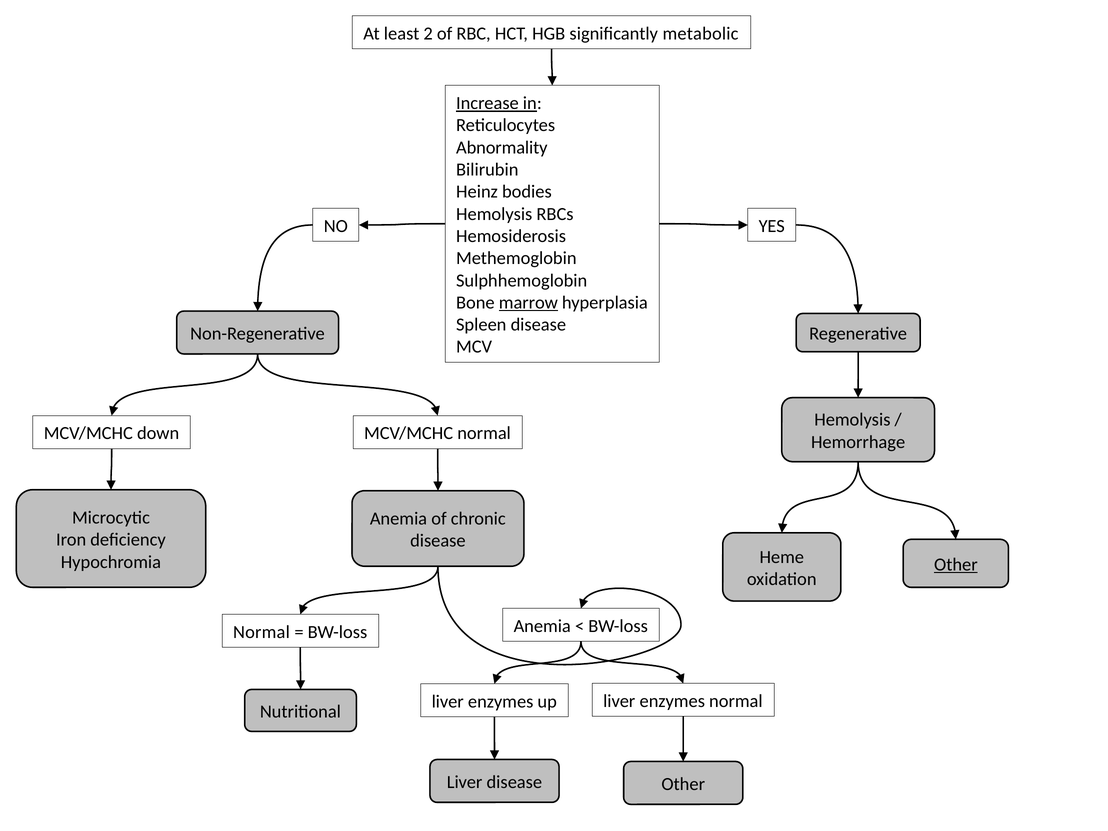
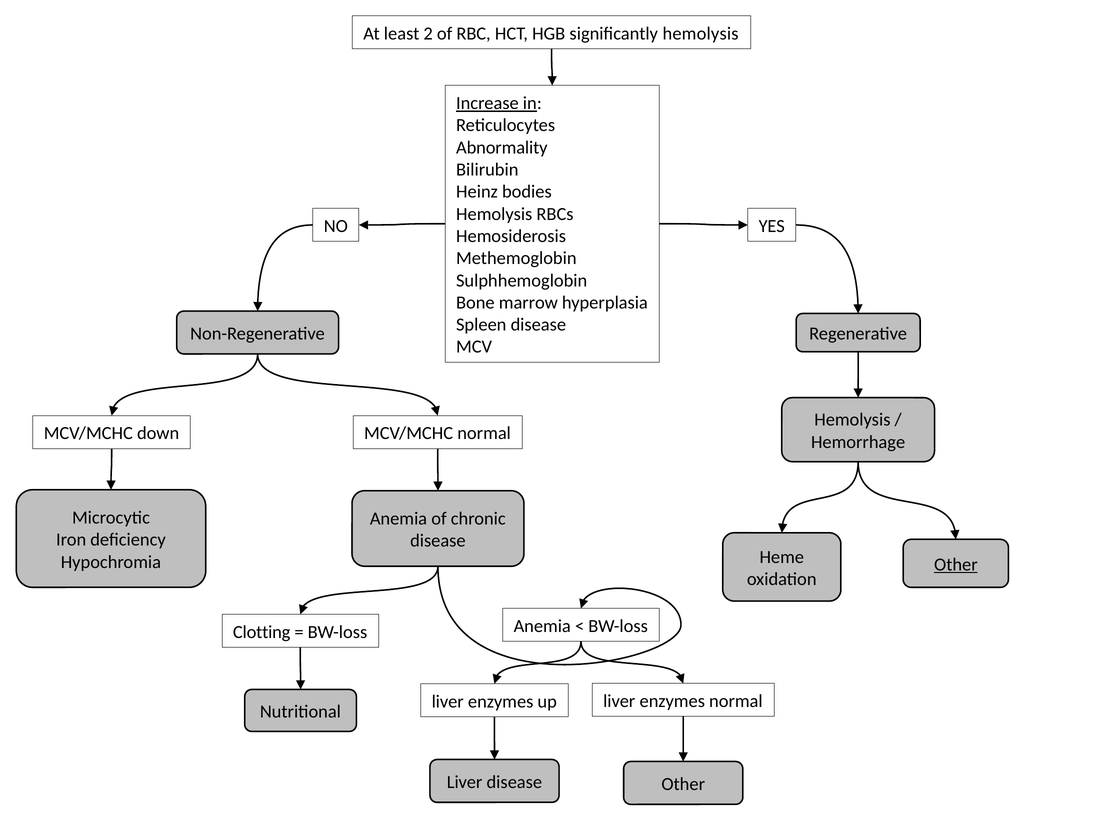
significantly metabolic: metabolic -> hemolysis
marrow underline: present -> none
Normal at (261, 632): Normal -> Clotting
